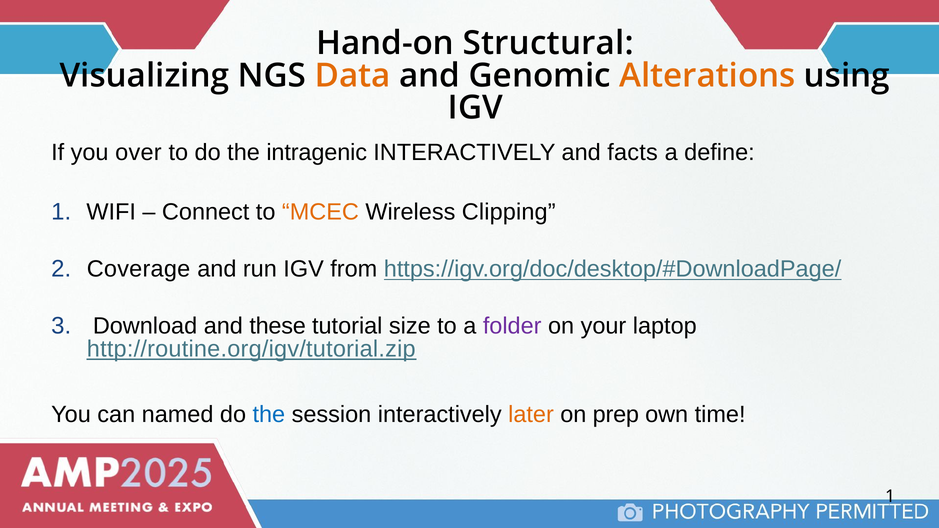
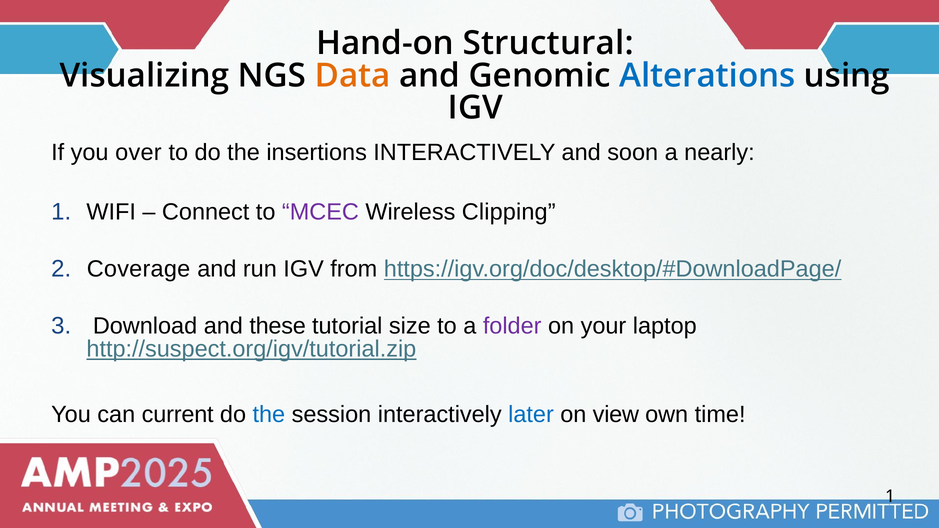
Alterations colour: orange -> blue
intragenic: intragenic -> insertions
facts: facts -> soon
define: define -> nearly
MCEC colour: orange -> purple
http://routine.org/igv/tutorial.zip: http://routine.org/igv/tutorial.zip -> http://suspect.org/igv/tutorial.zip
named: named -> current
later colour: orange -> blue
prep: prep -> view
